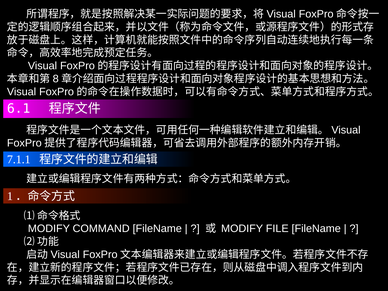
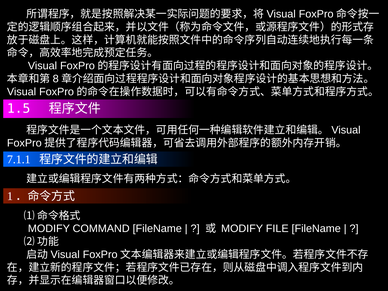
6.1: 6.1 -> 1.5
